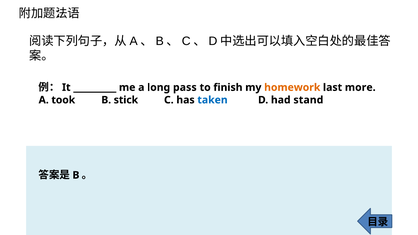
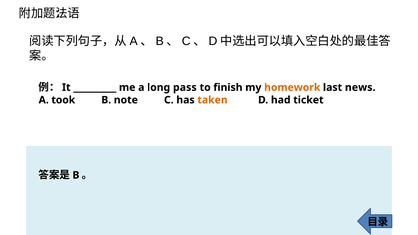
more: more -> news
stick: stick -> note
taken colour: blue -> orange
stand: stand -> ticket
